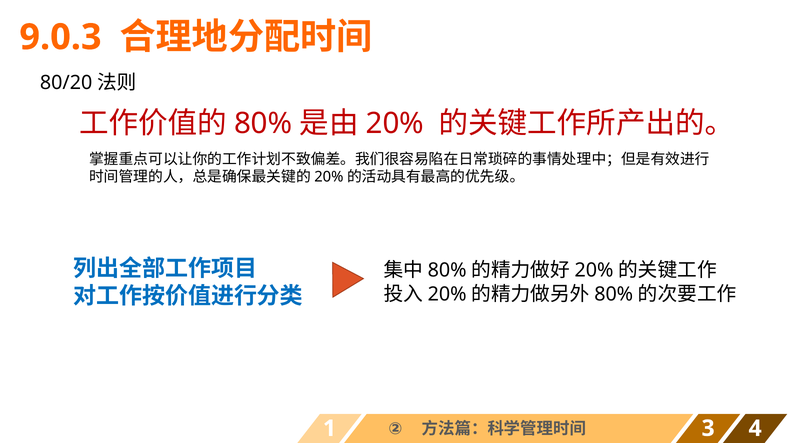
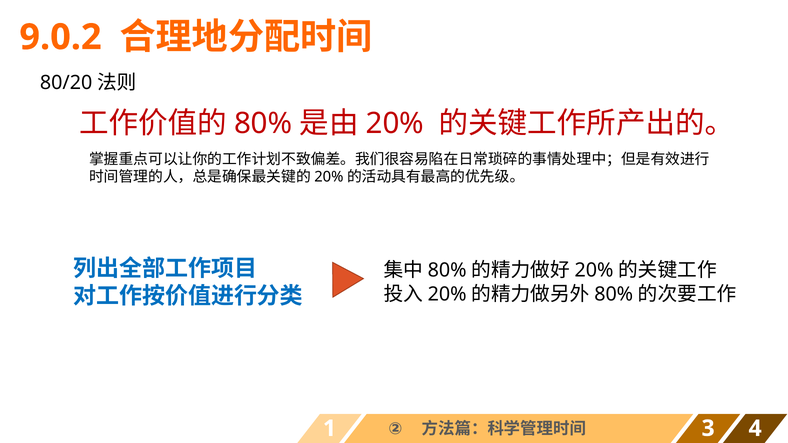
9.0.3: 9.0.3 -> 9.0.2
